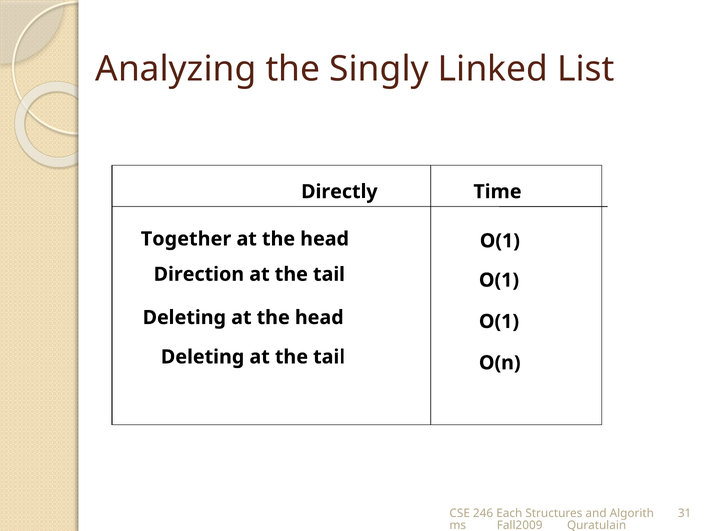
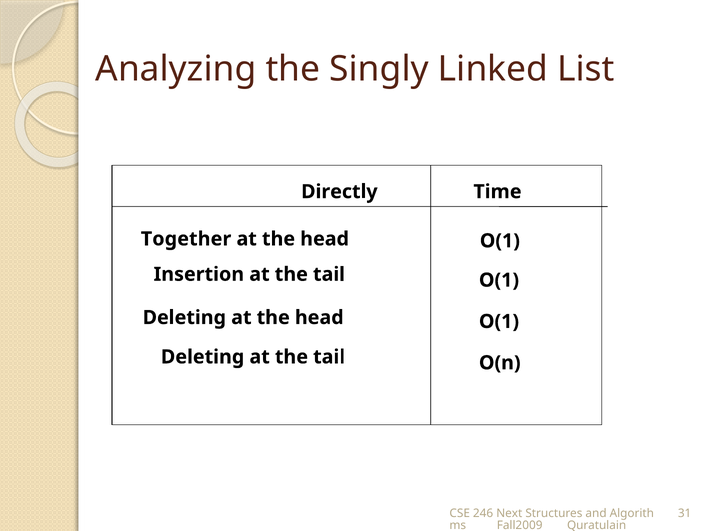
Direction: Direction -> Insertion
Each: Each -> Next
